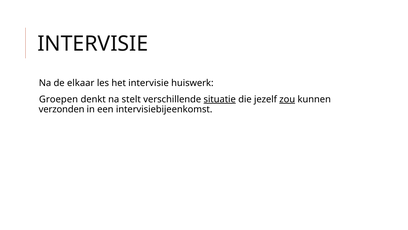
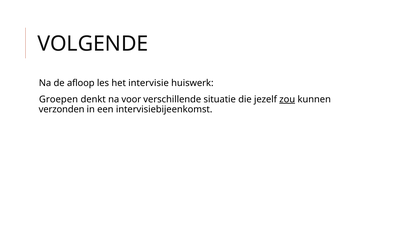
INTERVISIE at (93, 44): INTERVISIE -> VOLGENDE
elkaar: elkaar -> afloop
stelt: stelt -> voor
situatie underline: present -> none
